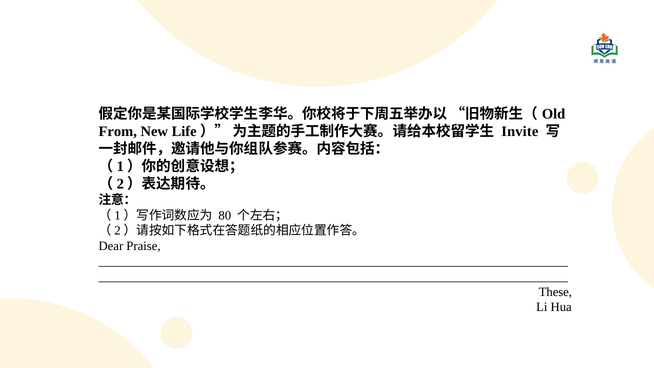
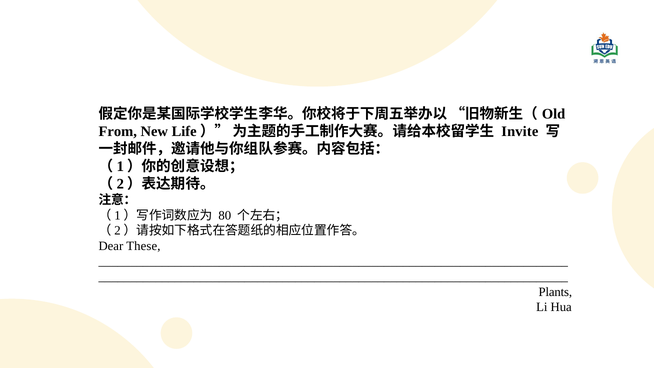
Praise: Praise -> These
These: These -> Plants
